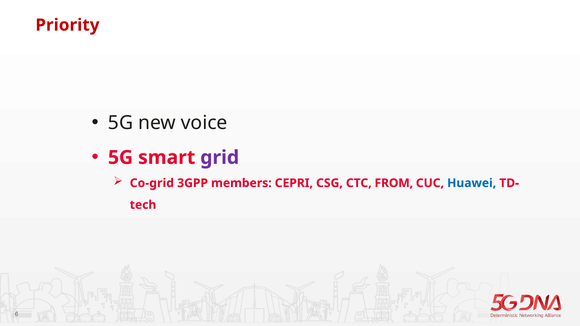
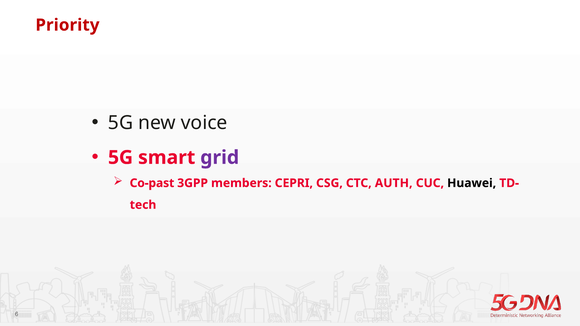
Co-grid: Co-grid -> Co-past
FROM: FROM -> AUTH
Huawei colour: blue -> black
